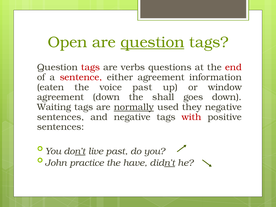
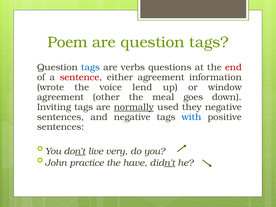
Open: Open -> Poem
question at (152, 42) underline: present -> none
tags at (91, 67) colour: red -> blue
eaten: eaten -> wrote
voice past: past -> lend
agreement down: down -> other
shall: shall -> meal
Waiting: Waiting -> Inviting
with colour: red -> blue
live past: past -> very
